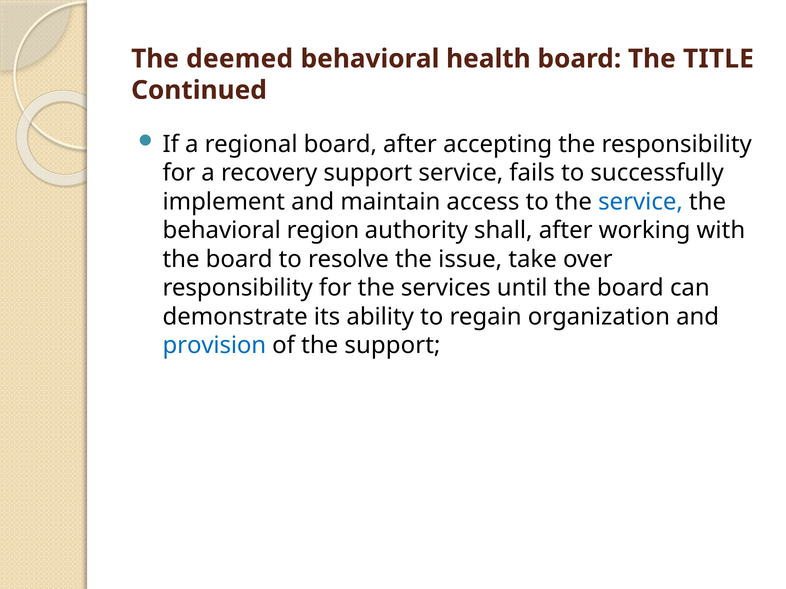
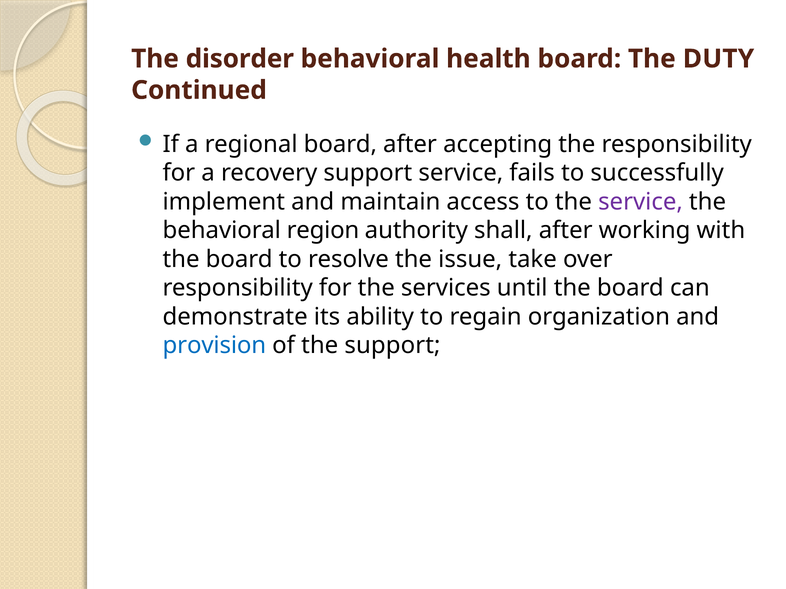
deemed: deemed -> disorder
TITLE: TITLE -> DUTY
service at (641, 202) colour: blue -> purple
